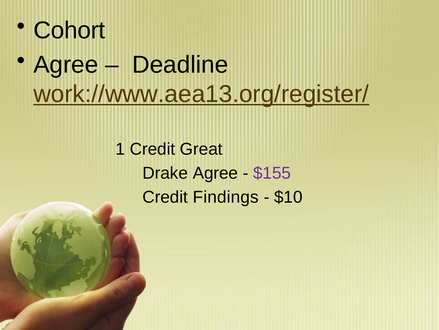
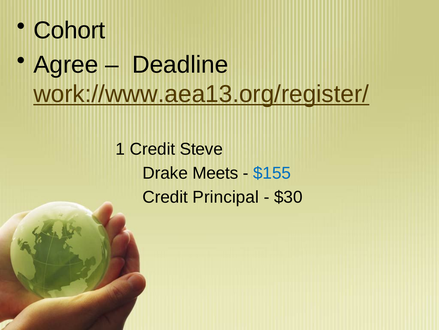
Great: Great -> Steve
Drake Agree: Agree -> Meets
$155 colour: purple -> blue
Findings: Findings -> Principal
$10: $10 -> $30
